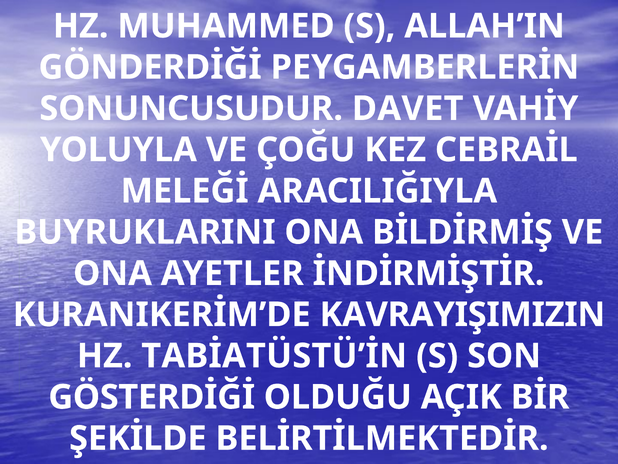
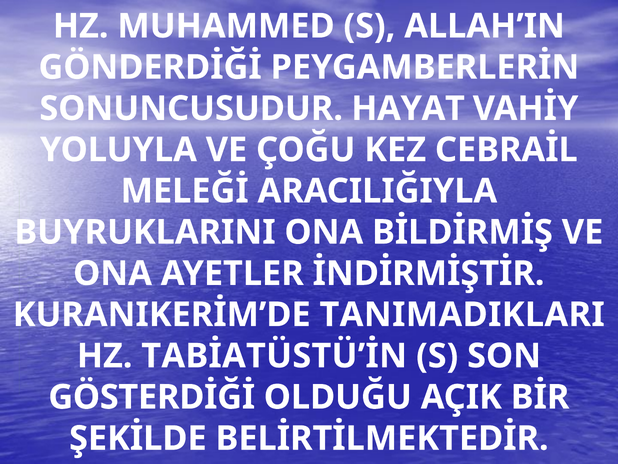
DAVET: DAVET -> HAYAT
KAVRAYIŞIMIZIN: KAVRAYIŞIMIZIN -> TANIMADIKLARI
